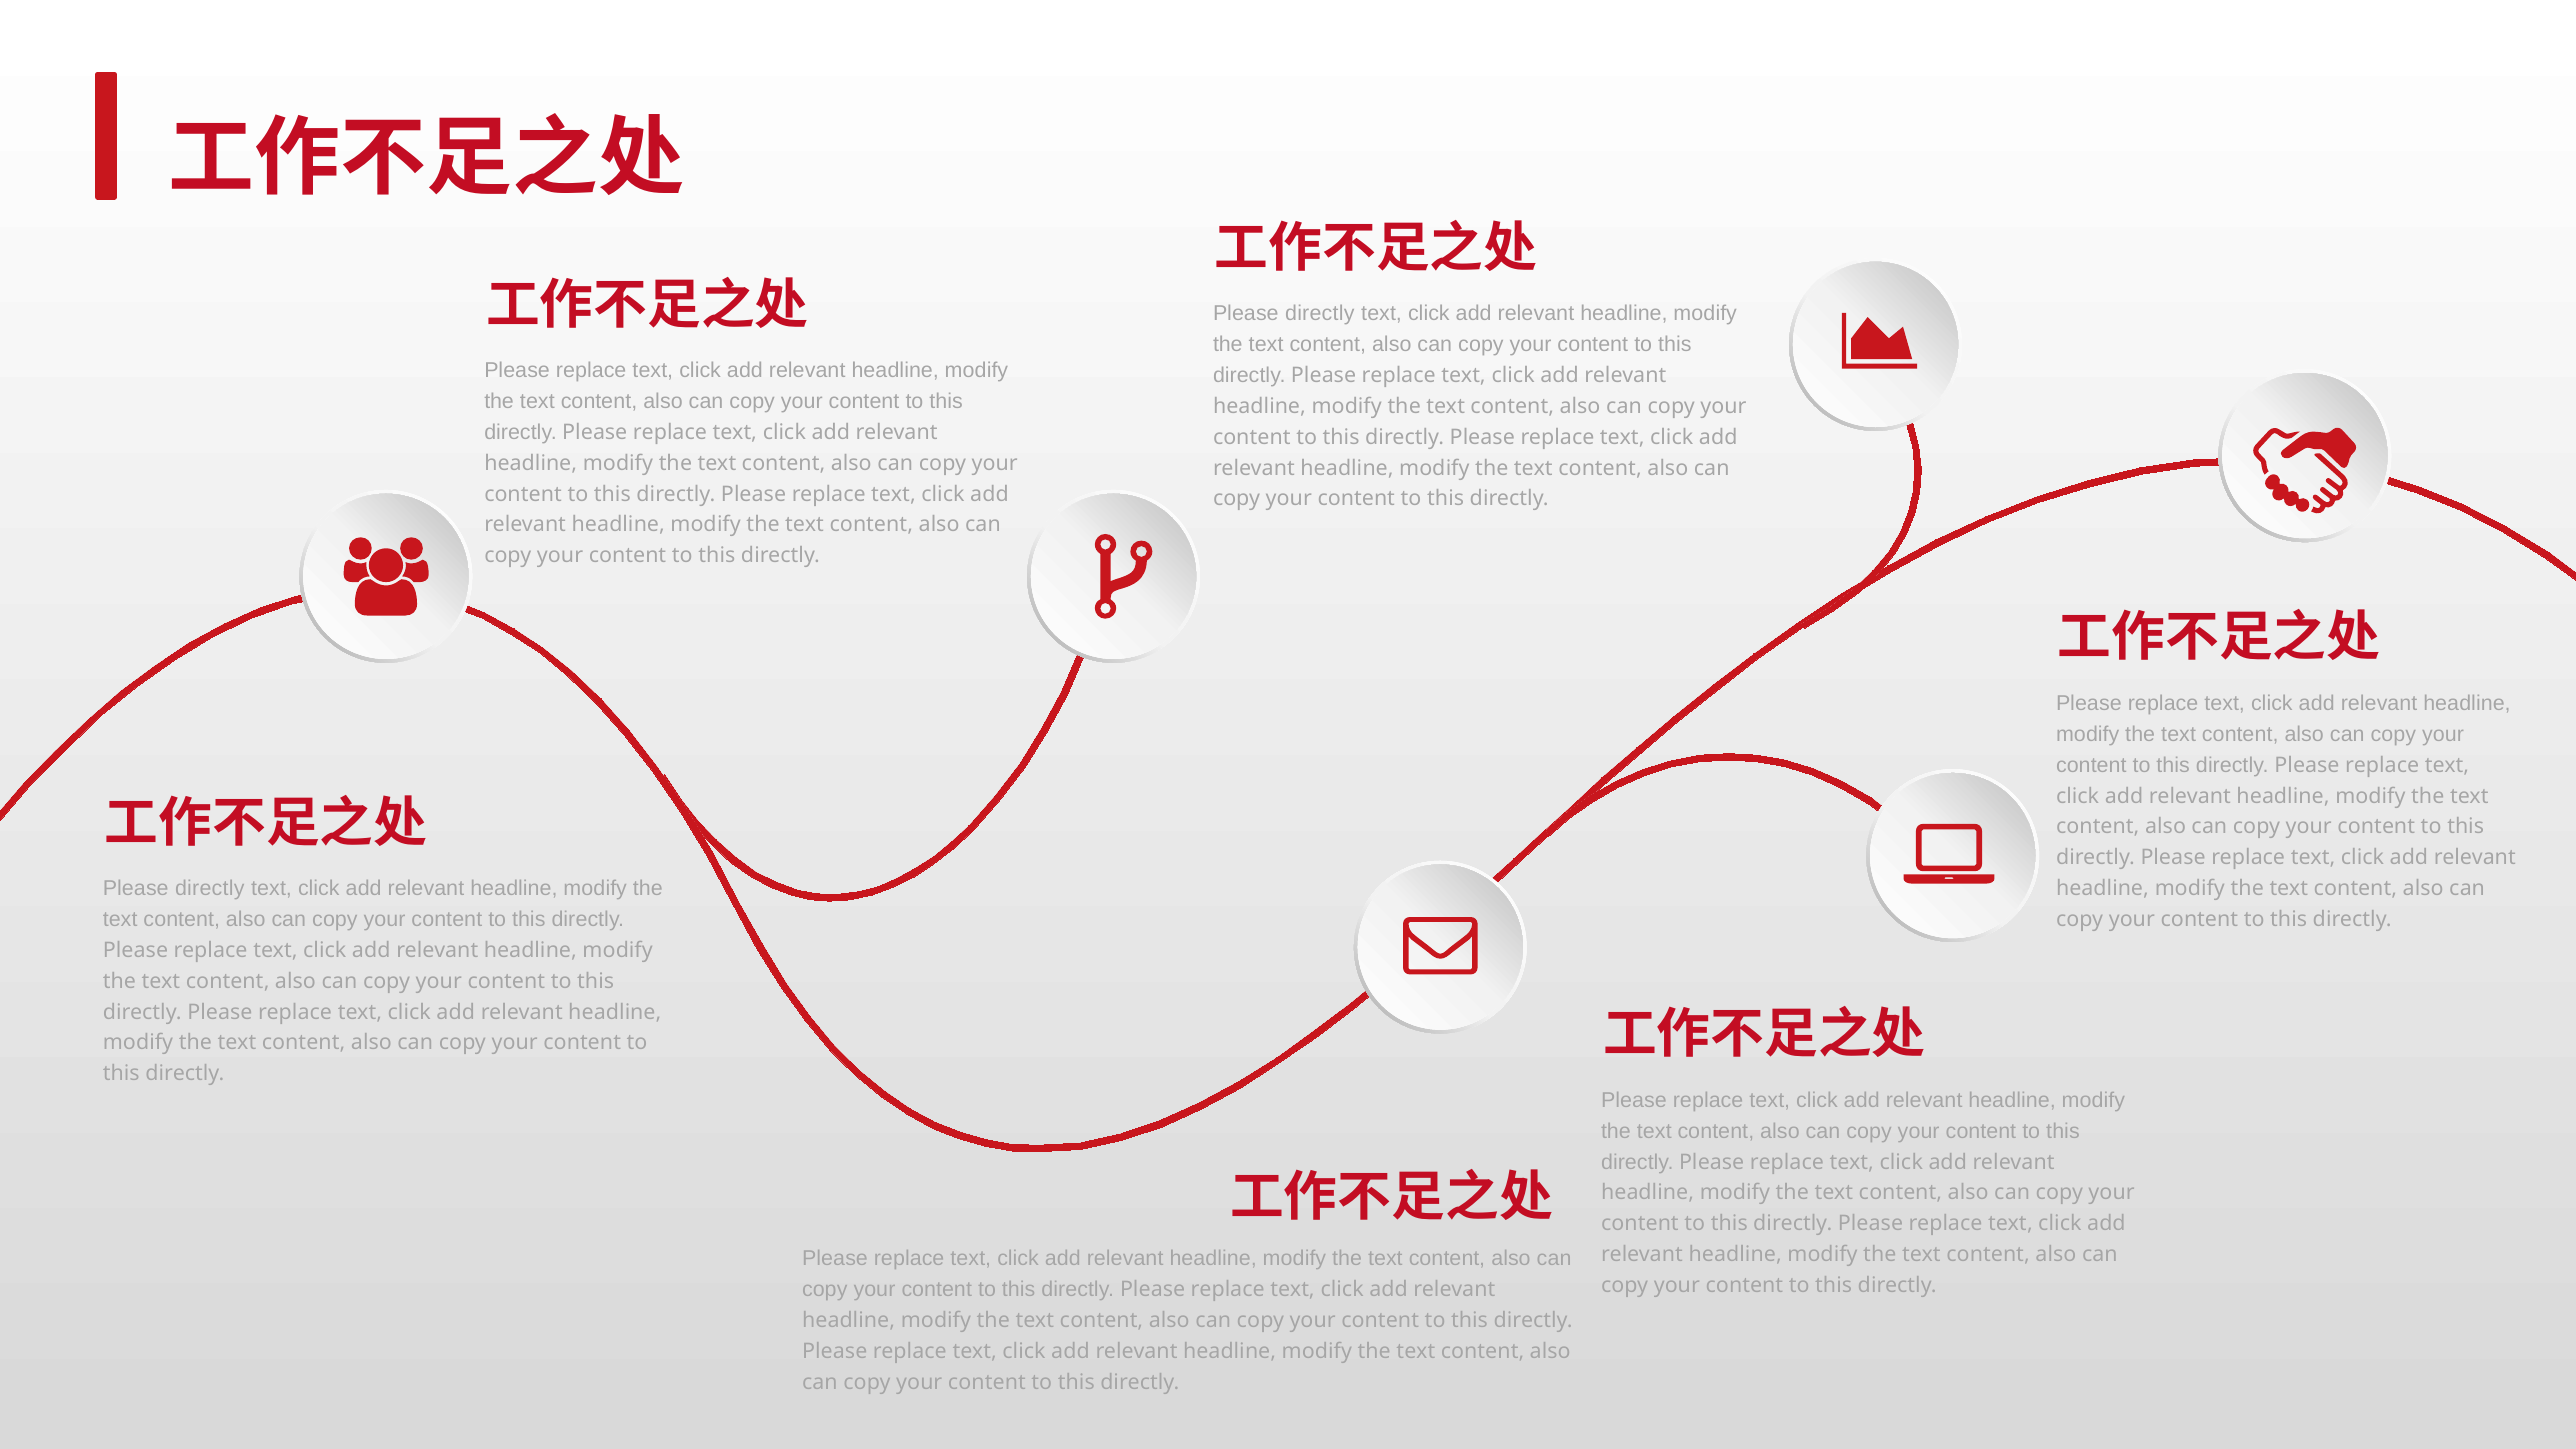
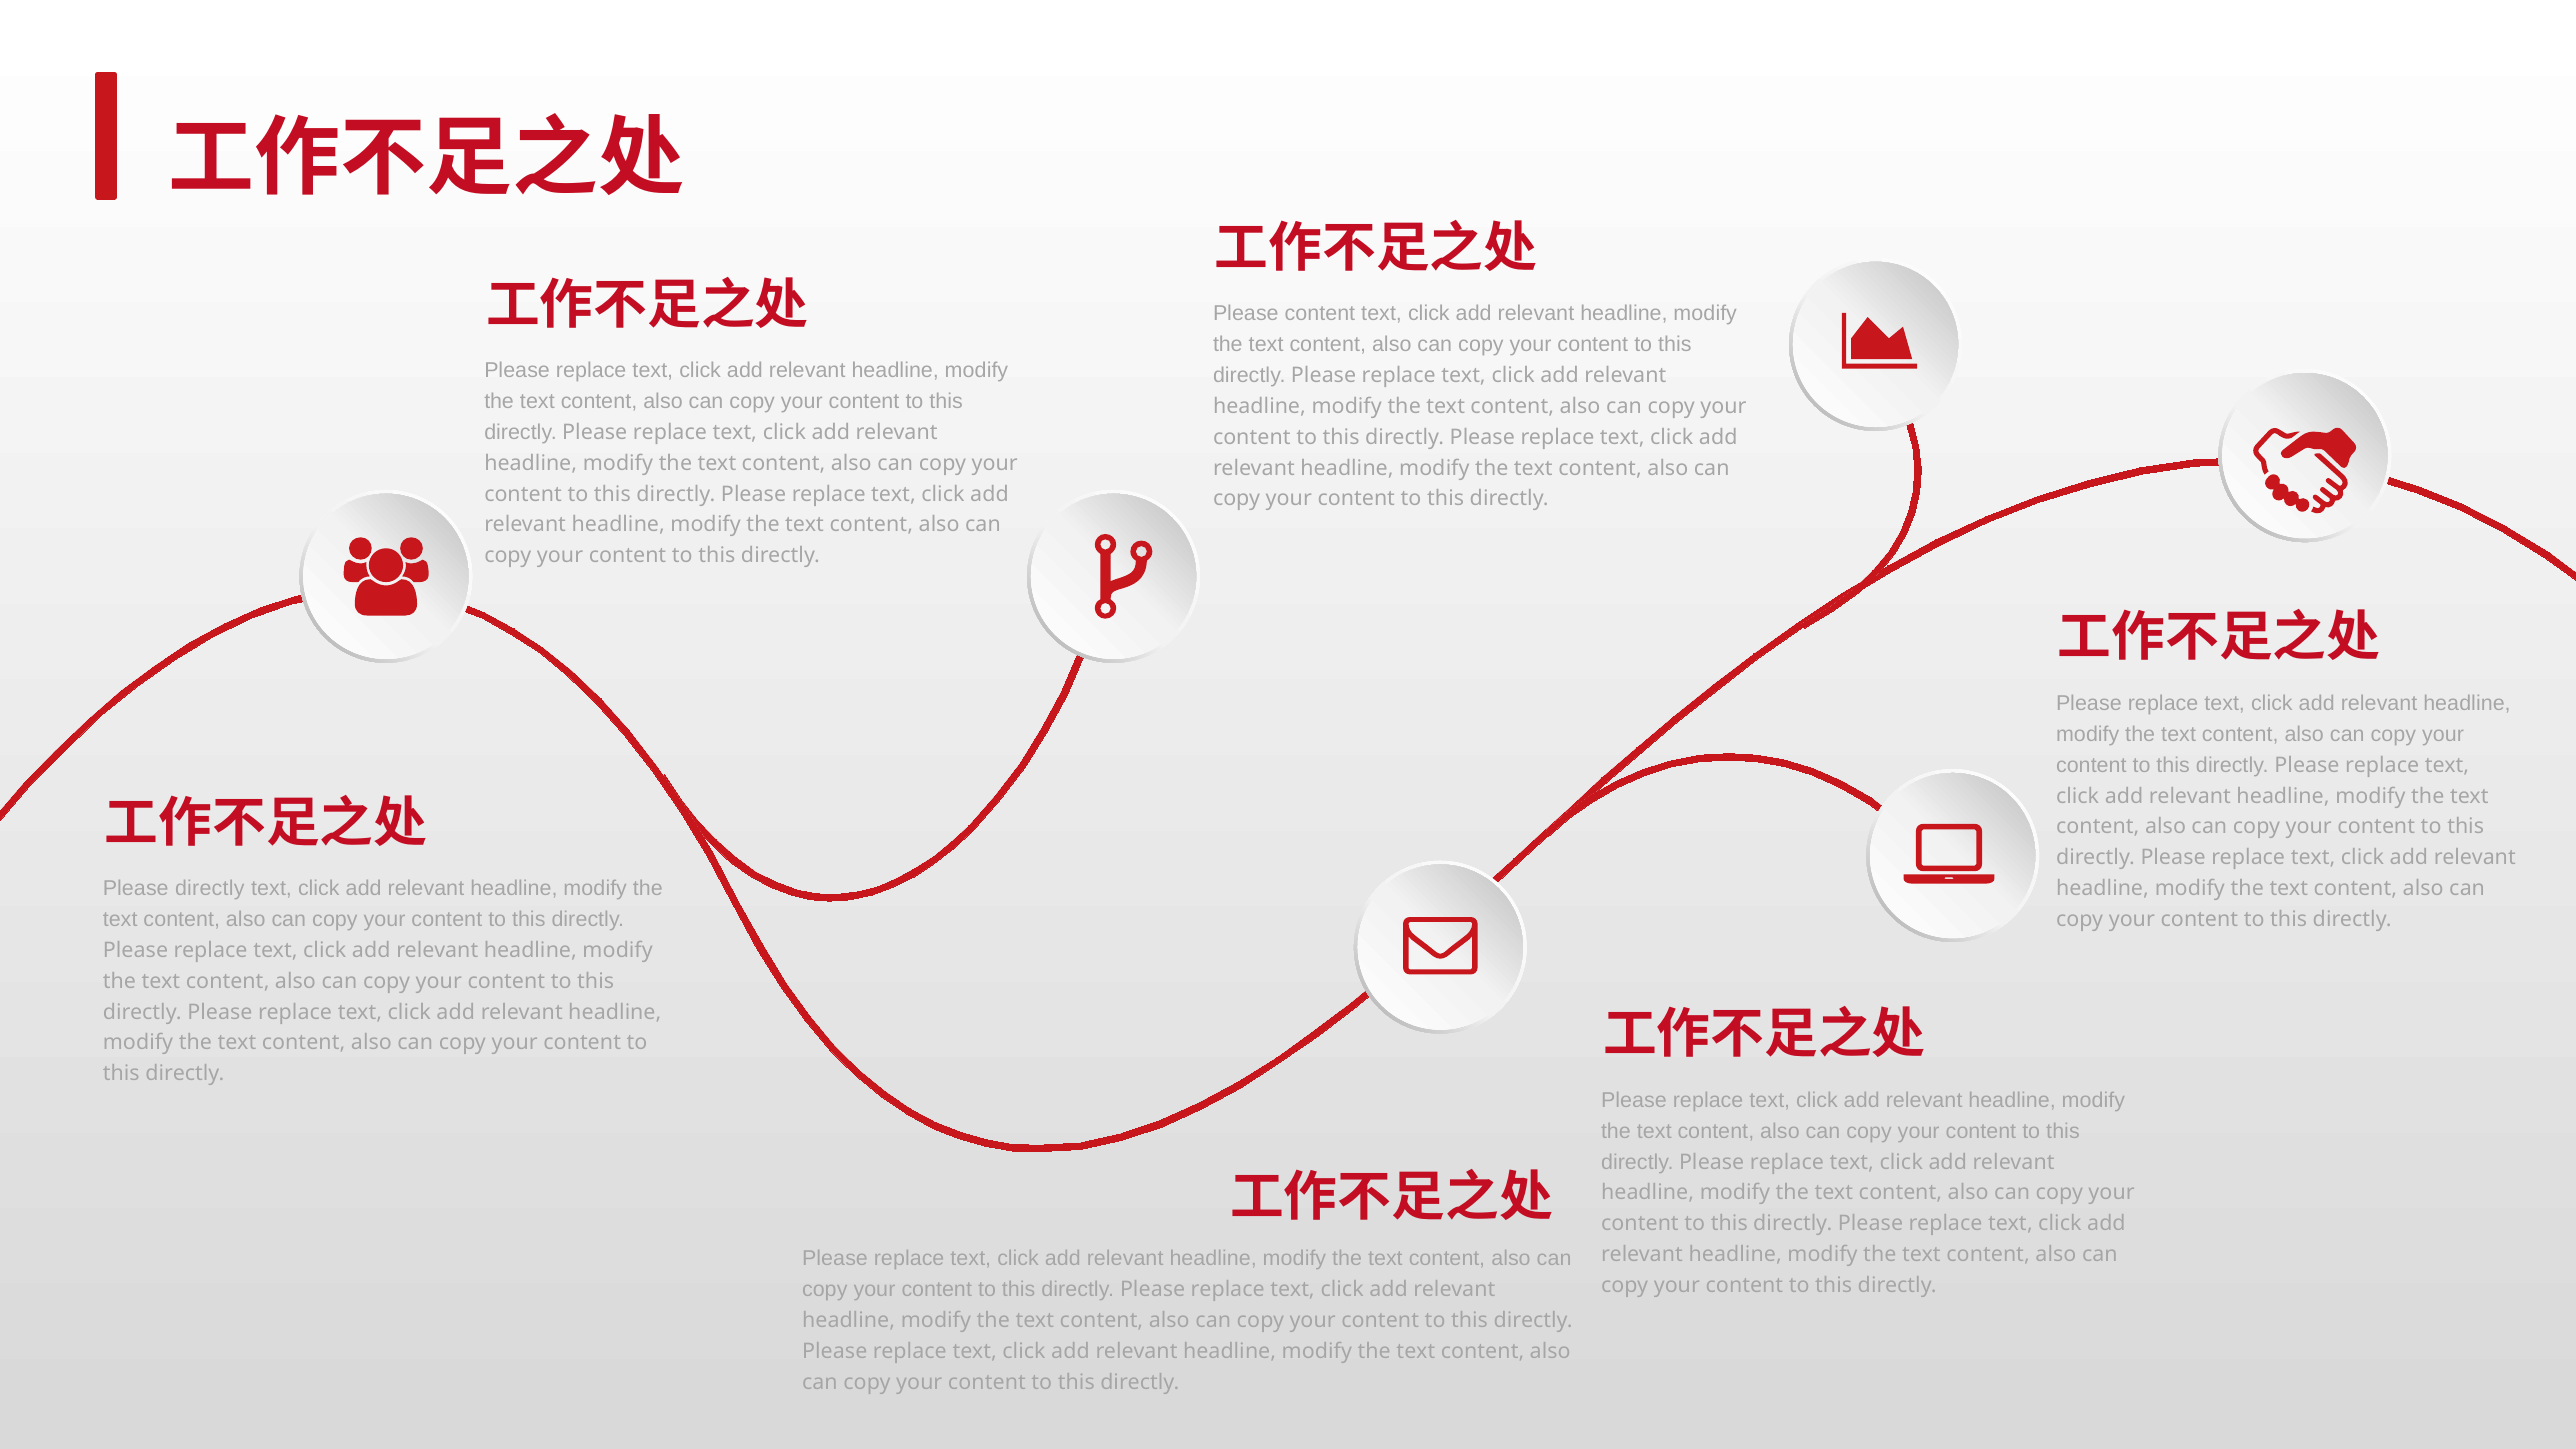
directly at (1320, 314): directly -> content
